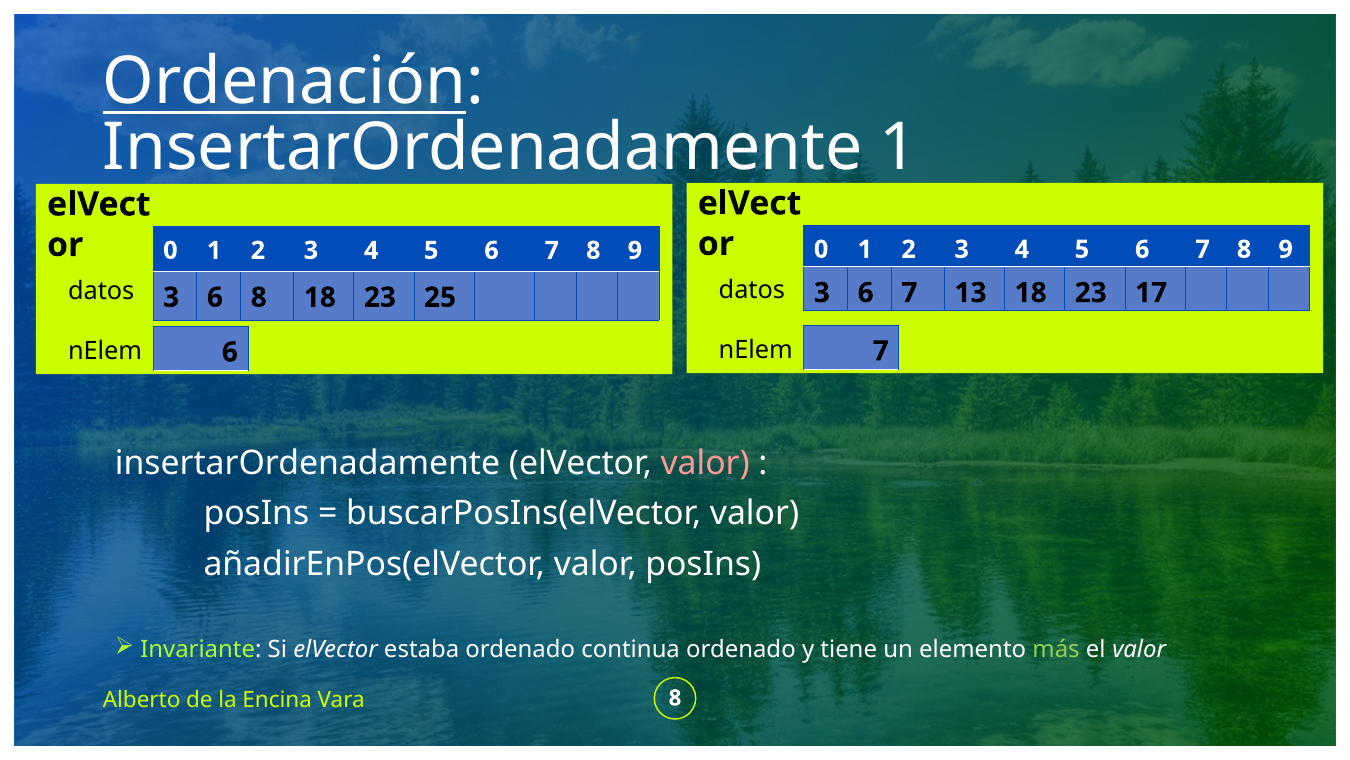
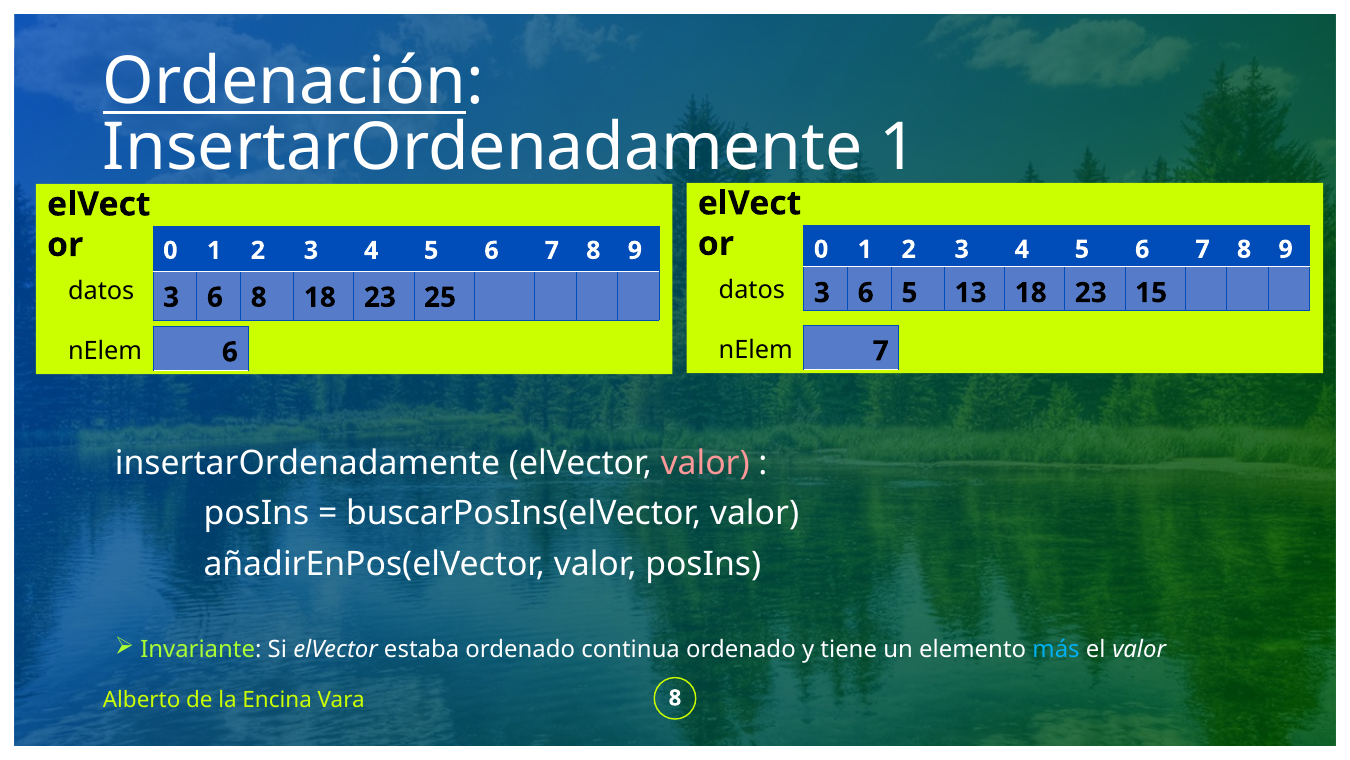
3 6 7: 7 -> 5
17: 17 -> 15
más colour: light green -> light blue
